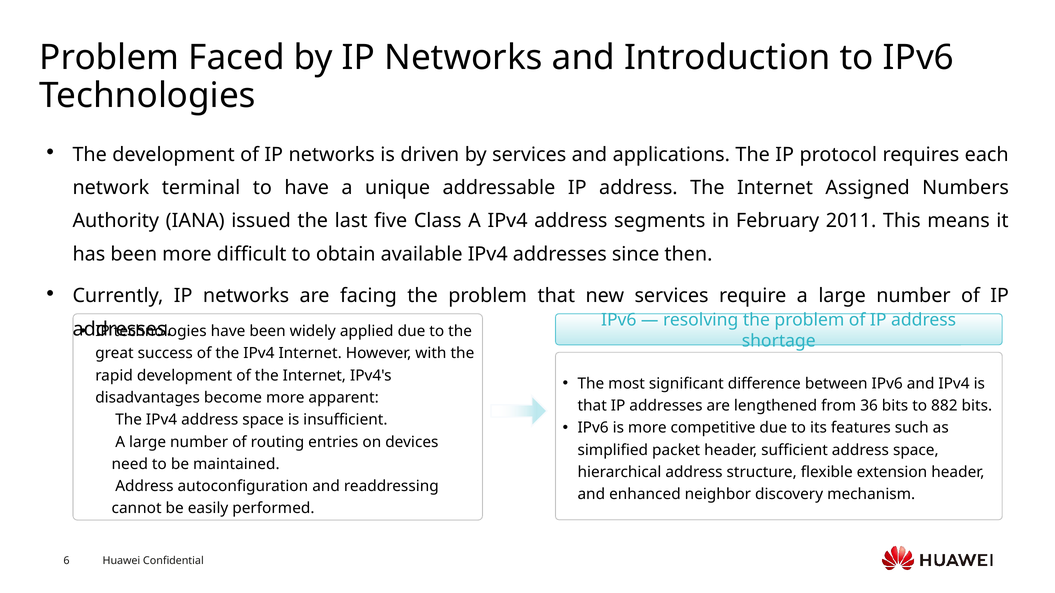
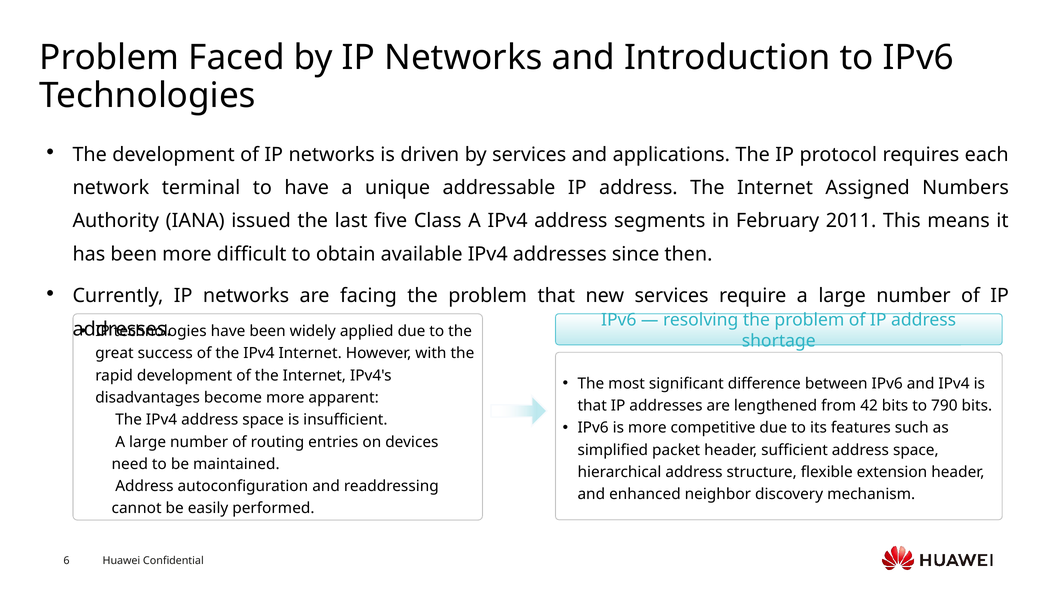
36: 36 -> 42
882: 882 -> 790
